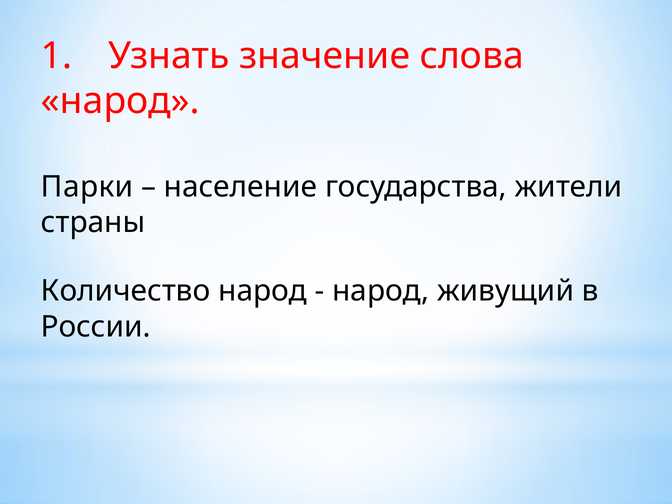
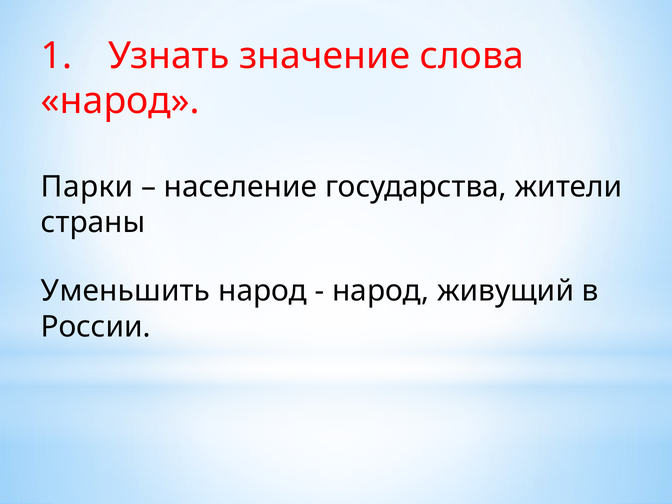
Количество: Количество -> Уменьшить
